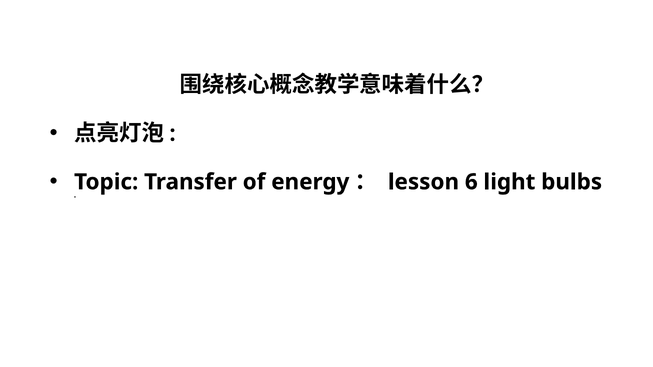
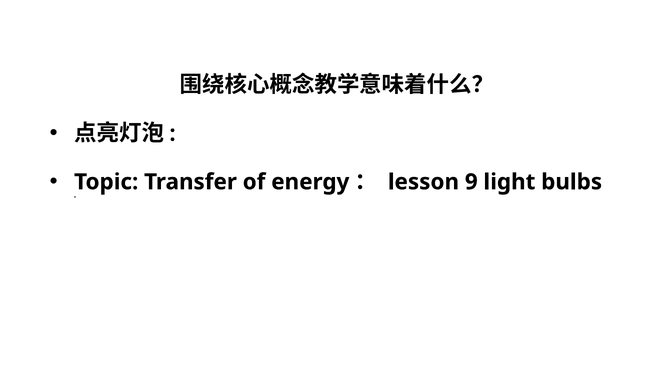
6: 6 -> 9
